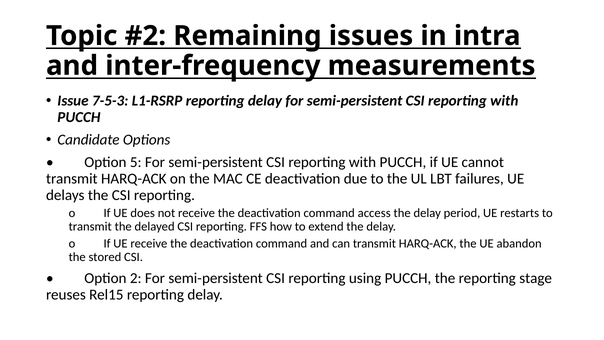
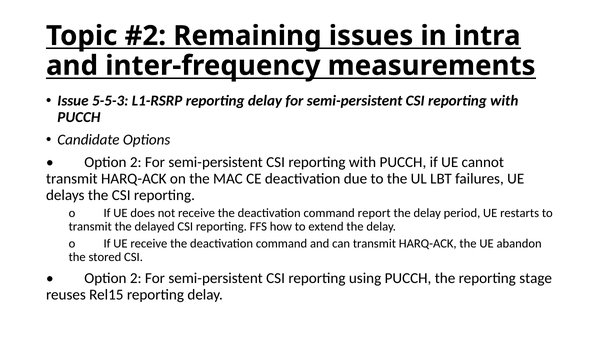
7-5-3: 7-5-3 -> 5-5-3
5 at (136, 162): 5 -> 2
access: access -> report
